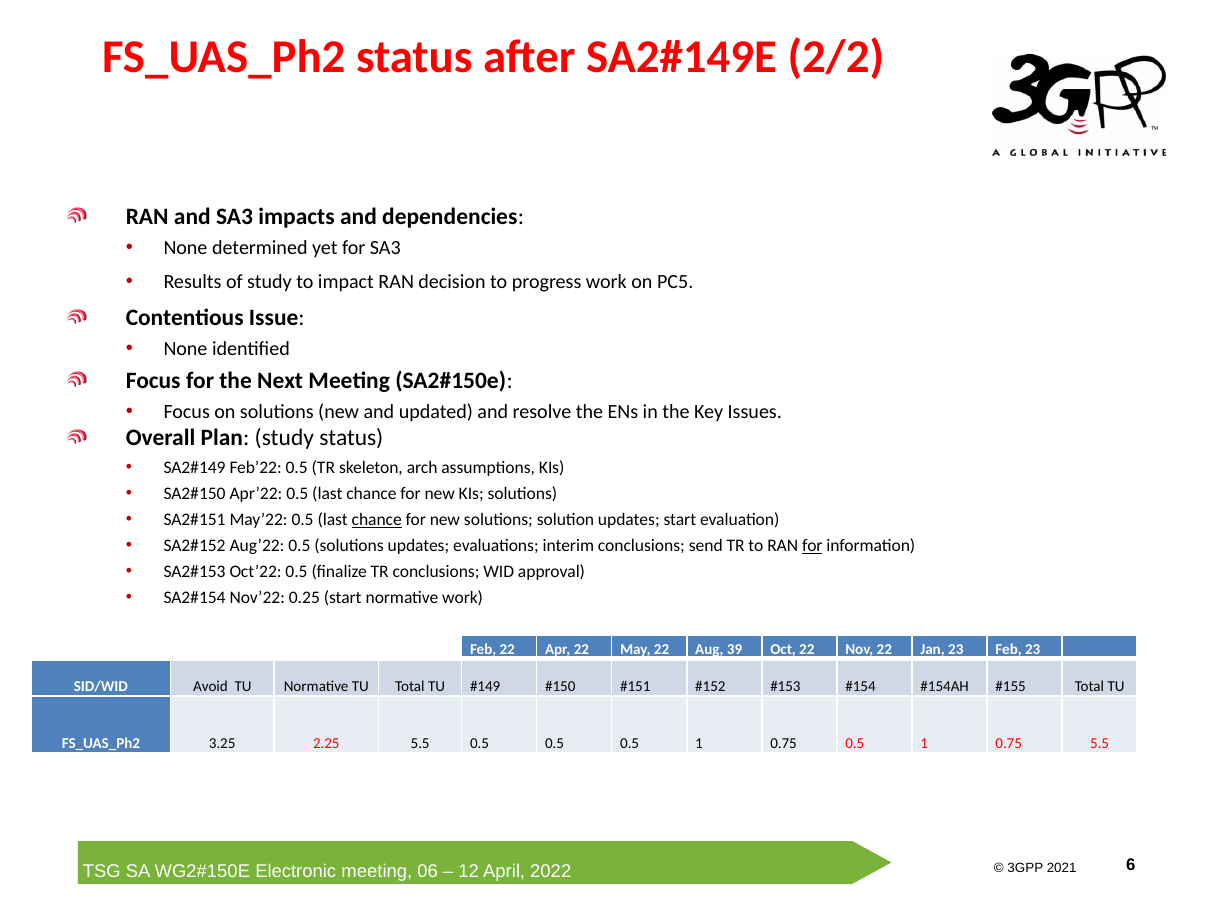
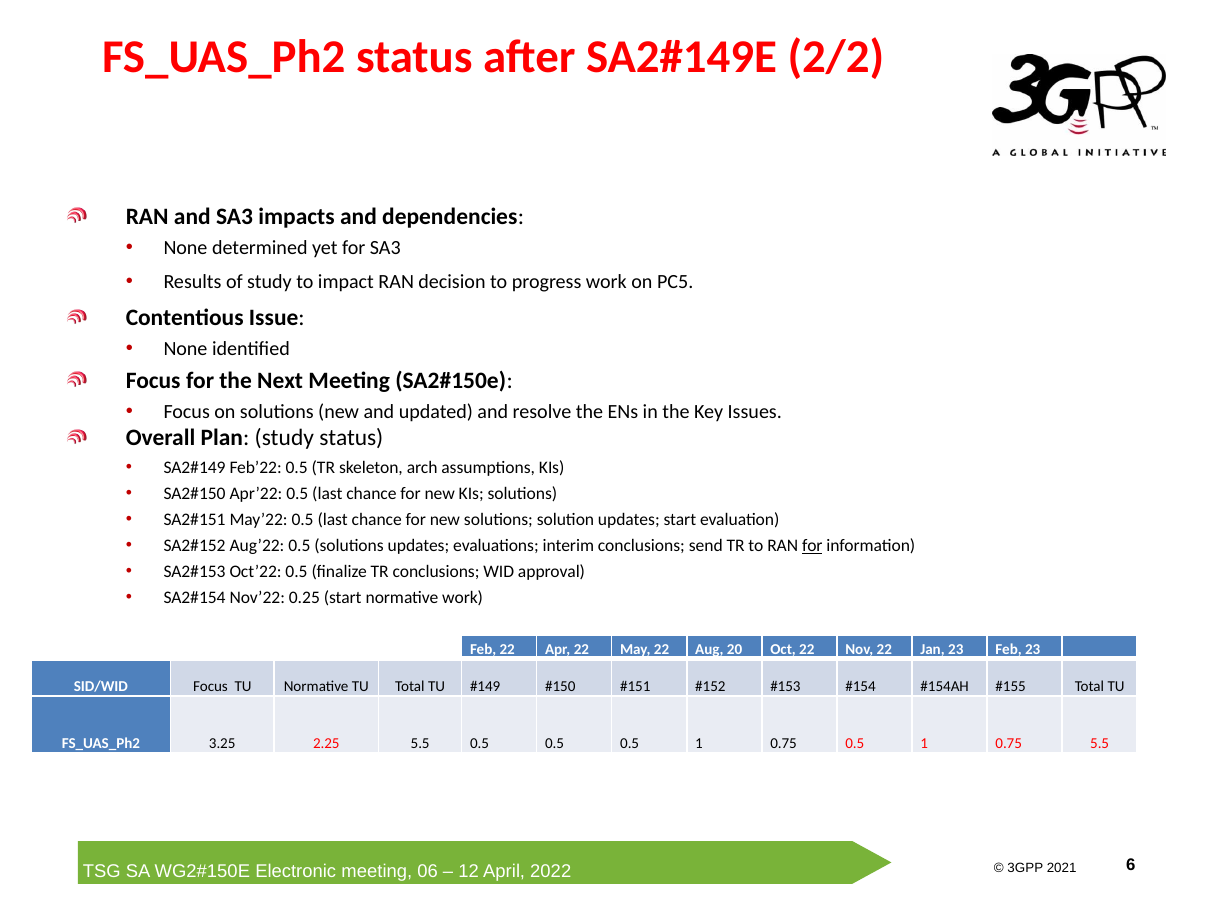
chance at (377, 519) underline: present -> none
39: 39 -> 20
SID/WID Avoid: Avoid -> Focus
